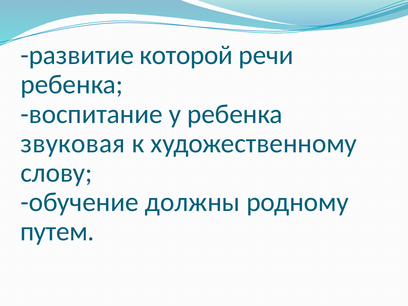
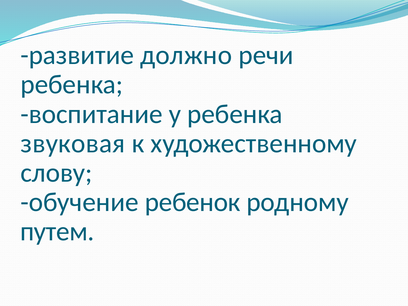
которой: которой -> должно
должны: должны -> ребенок
